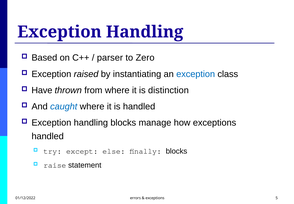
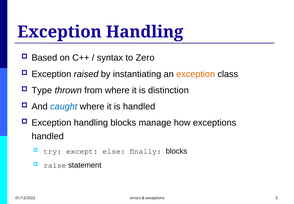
parser: parser -> syntax
exception at (196, 74) colour: blue -> orange
Have: Have -> Type
